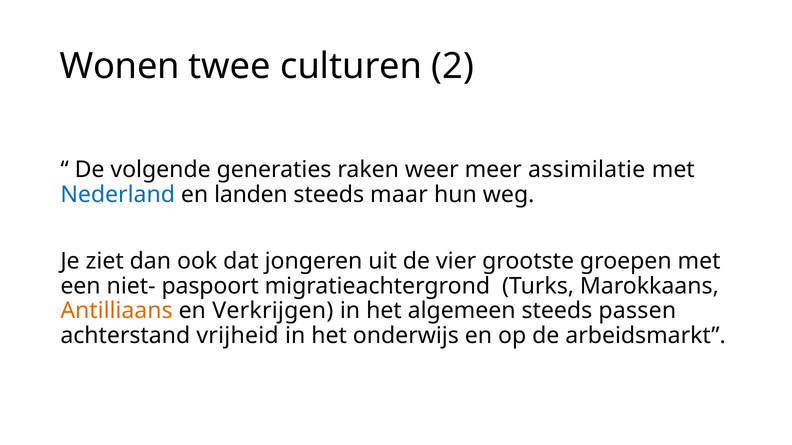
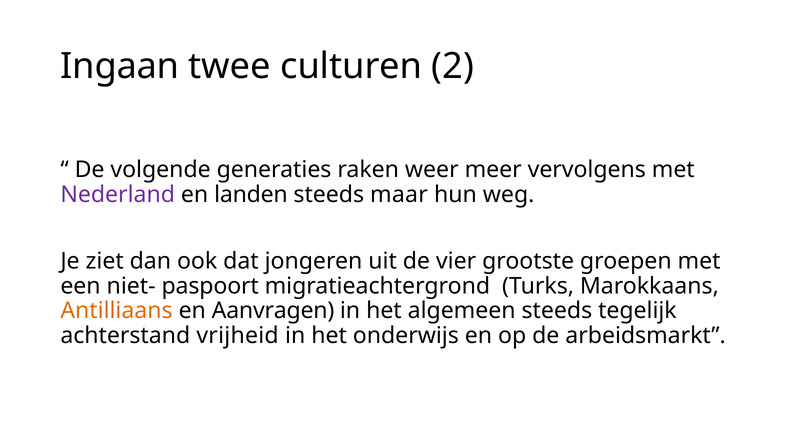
Wonen: Wonen -> Ingaan
assimilatie: assimilatie -> vervolgens
Nederland colour: blue -> purple
Verkrijgen: Verkrijgen -> Aanvragen
passen: passen -> tegelijk
